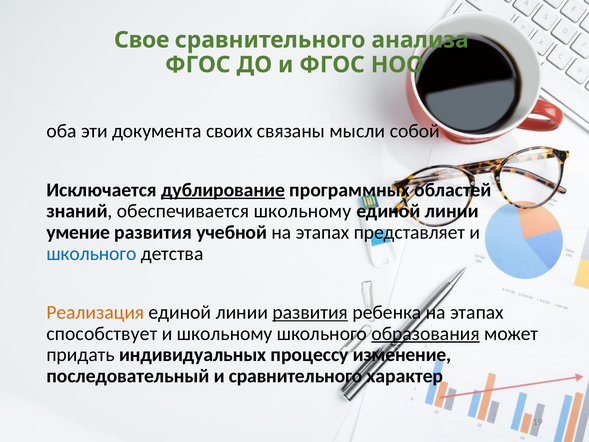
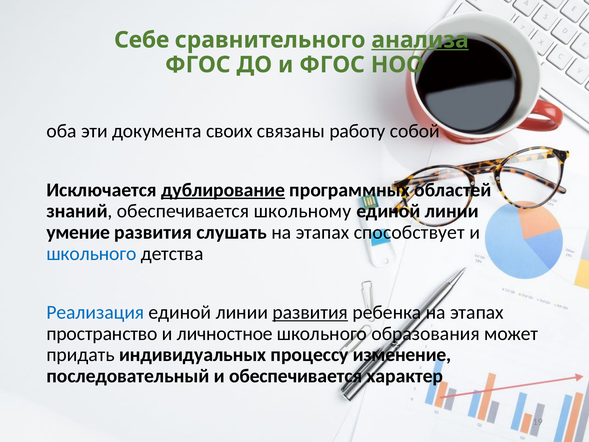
Свое: Свое -> Себе
анализа underline: none -> present
мысли: мысли -> работу
учебной: учебной -> слушать
представляет: представляет -> способствует
Реализация colour: orange -> blue
способствует: способствует -> пространство
и школьному: школьному -> личностное
образования underline: present -> none
и сравнительного: сравнительного -> обеспечивается
